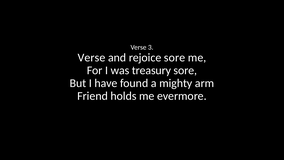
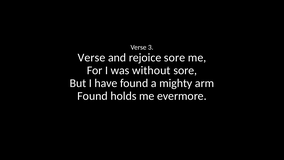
treasury: treasury -> without
Friend at (93, 96): Friend -> Found
